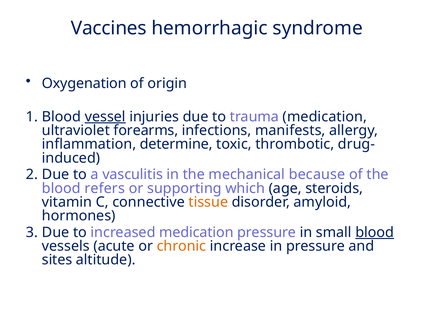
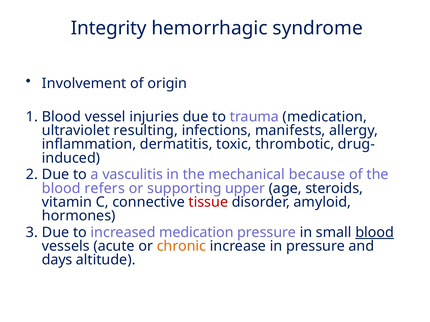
Vaccines: Vaccines -> Integrity
Oxygenation: Oxygenation -> Involvement
vessel underline: present -> none
forearms: forearms -> resulting
determine: determine -> dermatitis
which: which -> upper
tissue colour: orange -> red
sites: sites -> days
